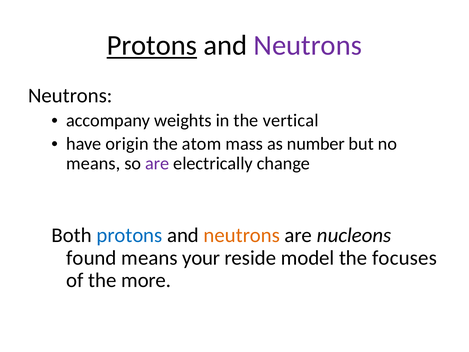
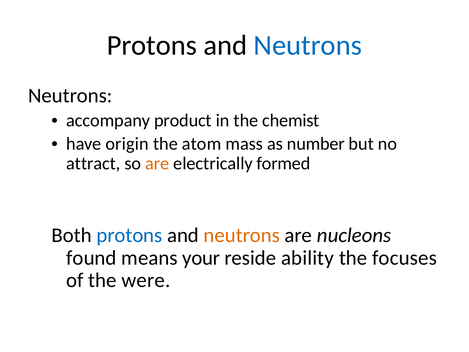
Protons at (152, 45) underline: present -> none
Neutrons at (308, 45) colour: purple -> blue
weights: weights -> product
vertical: vertical -> chemist
means at (93, 163): means -> attract
are at (157, 163) colour: purple -> orange
change: change -> formed
model: model -> ability
more: more -> were
